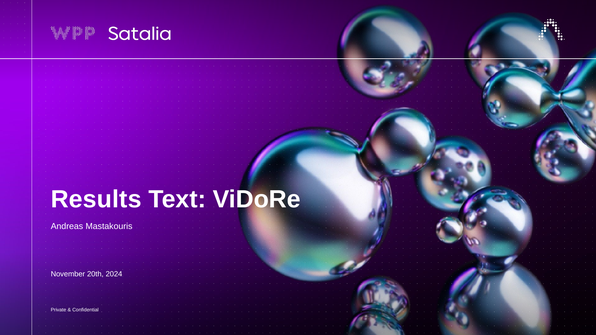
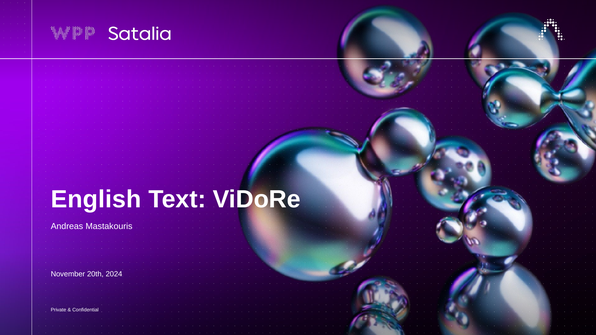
Results: Results -> English
